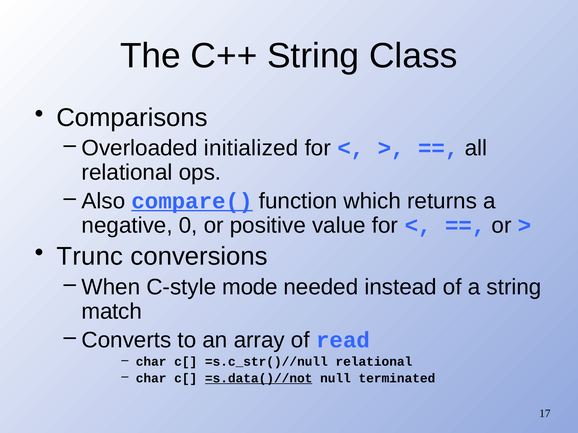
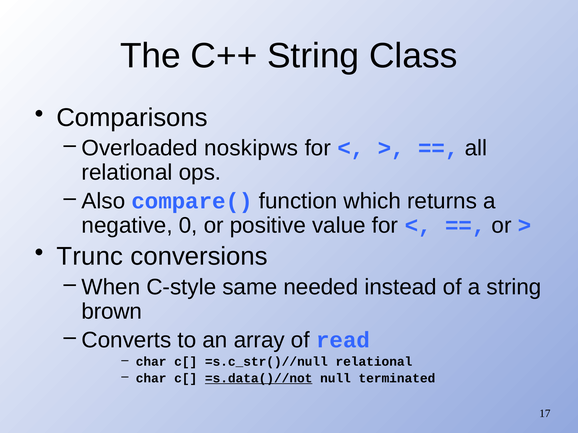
initialized: initialized -> noskipws
compare( underline: present -> none
mode: mode -> same
match: match -> brown
